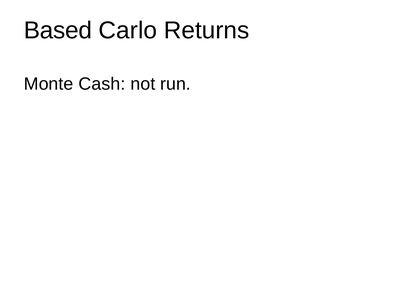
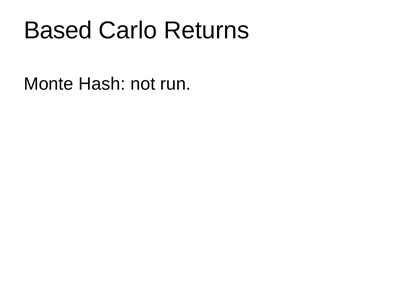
Cash: Cash -> Hash
